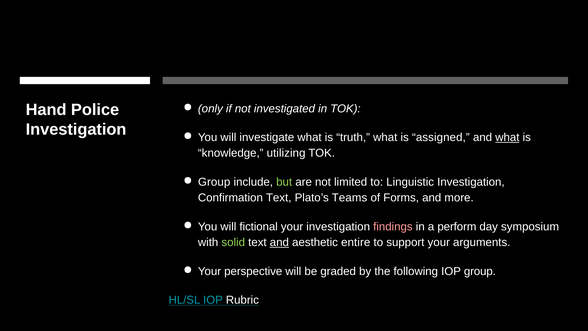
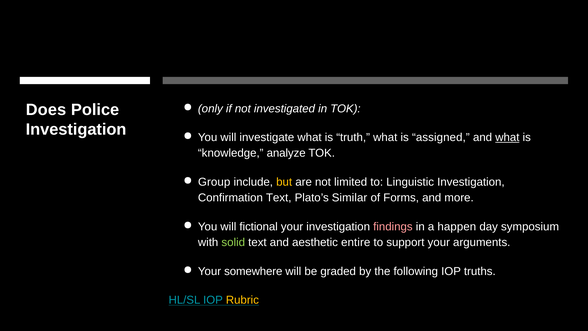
Hand: Hand -> Does
utilizing: utilizing -> analyze
but colour: light green -> yellow
Teams: Teams -> Similar
perform: perform -> happen
and at (279, 242) underline: present -> none
perspective: perspective -> somewhere
IOP group: group -> truths
Rubric colour: white -> yellow
